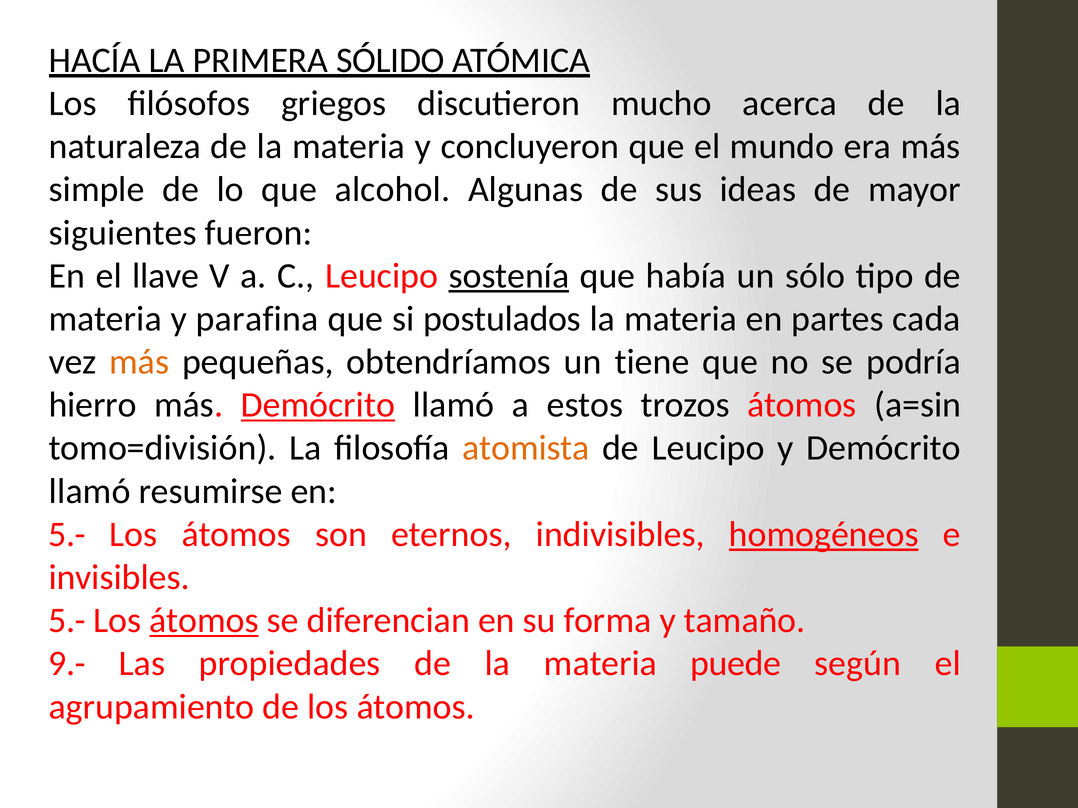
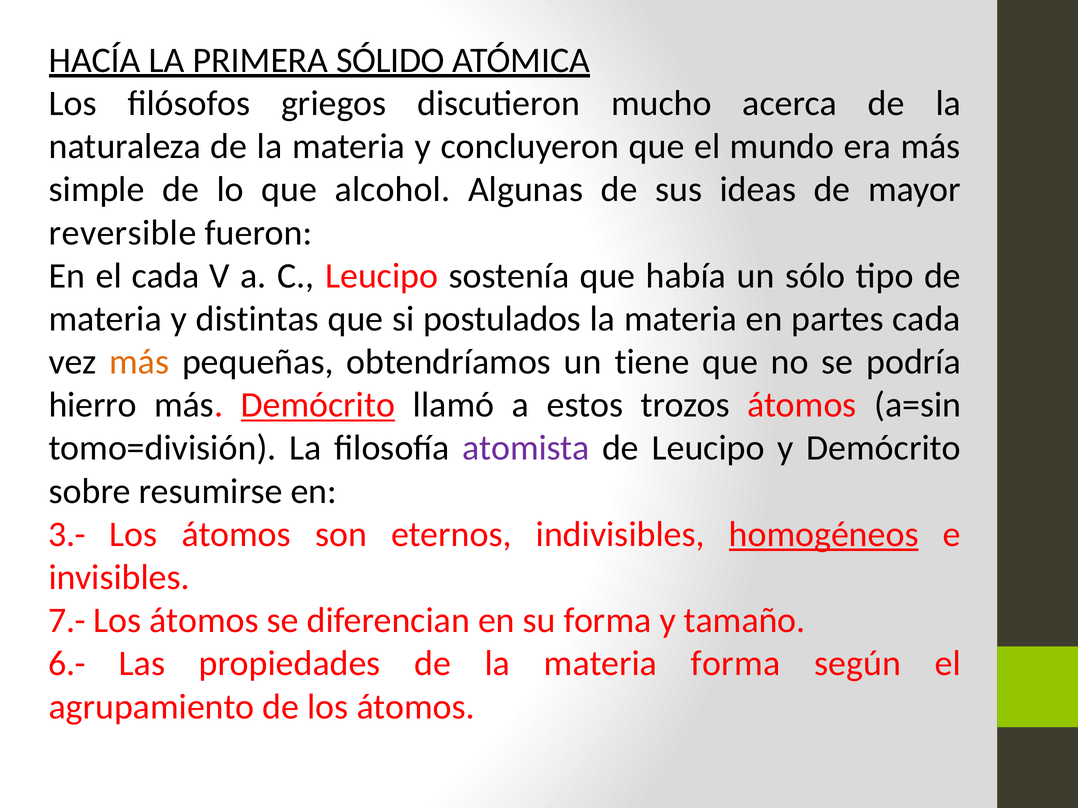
siguientes: siguientes -> reversible
el llave: llave -> cada
sostenía underline: present -> none
parafina: parafina -> distintas
atomista colour: orange -> purple
llamó at (90, 492): llamó -> sobre
5.- at (67, 535): 5.- -> 3.-
5.- at (67, 621): 5.- -> 7.-
átomos at (204, 621) underline: present -> none
9.-: 9.- -> 6.-
materia puede: puede -> forma
